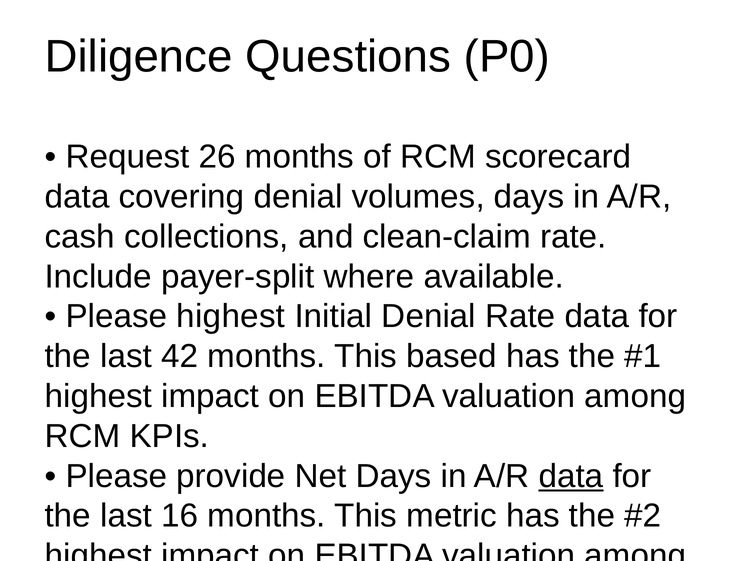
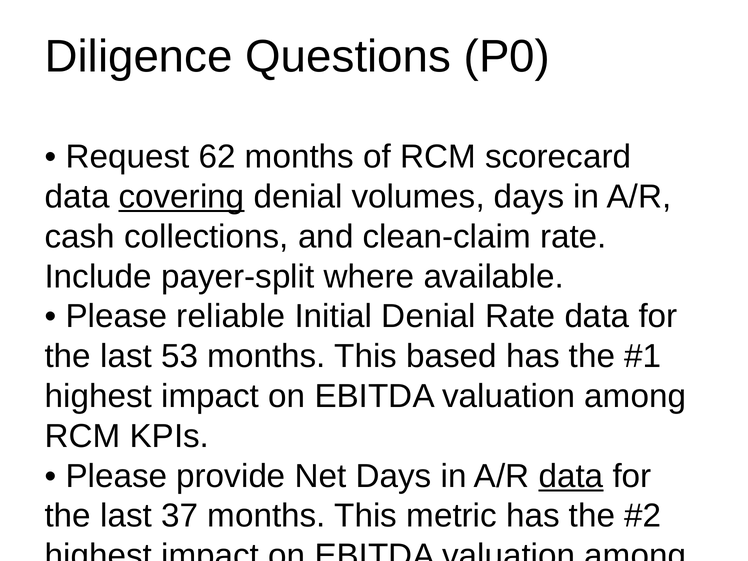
26: 26 -> 62
covering underline: none -> present
Please highest: highest -> reliable
42: 42 -> 53
16: 16 -> 37
